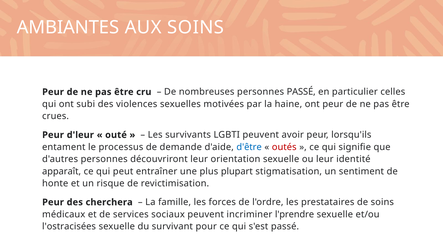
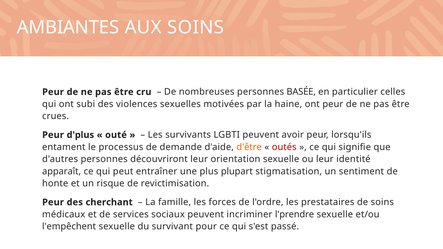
personnes PASSÉ: PASSÉ -> BASÉE
d'leur: d'leur -> d'plus
d'être colour: blue -> orange
cherchera: cherchera -> cherchant
l'ostracisées: l'ostracisées -> l'empêchent
